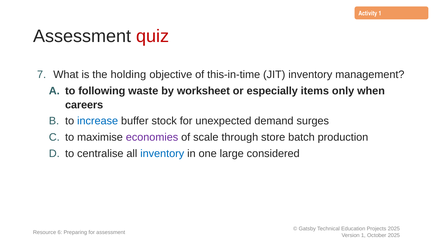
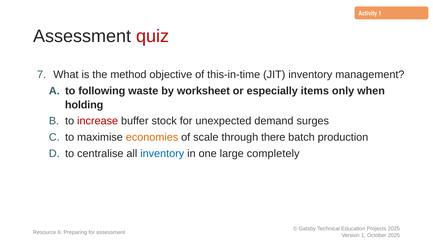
holding: holding -> method
careers: careers -> holding
increase colour: blue -> red
economies colour: purple -> orange
store: store -> there
considered: considered -> completely
